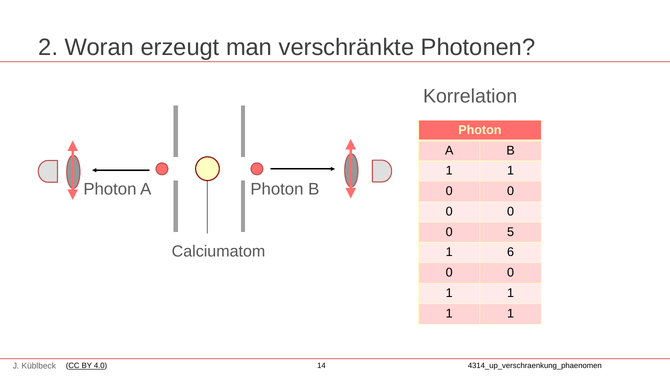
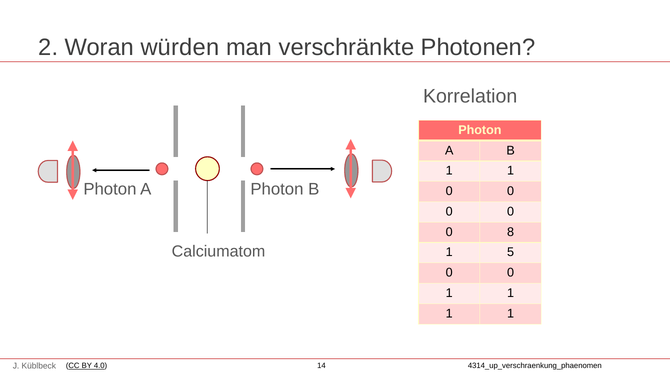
erzeugt: erzeugt -> würden
5: 5 -> 8
6: 6 -> 5
